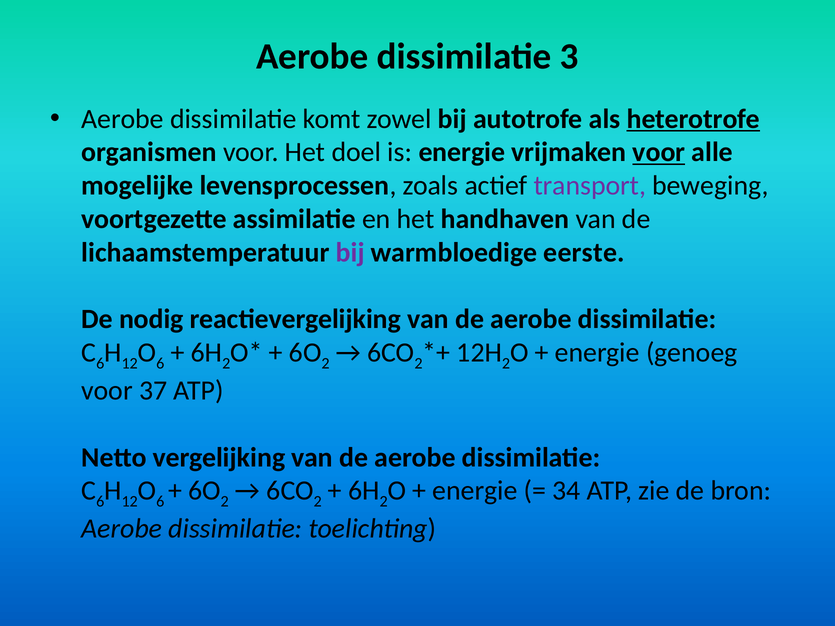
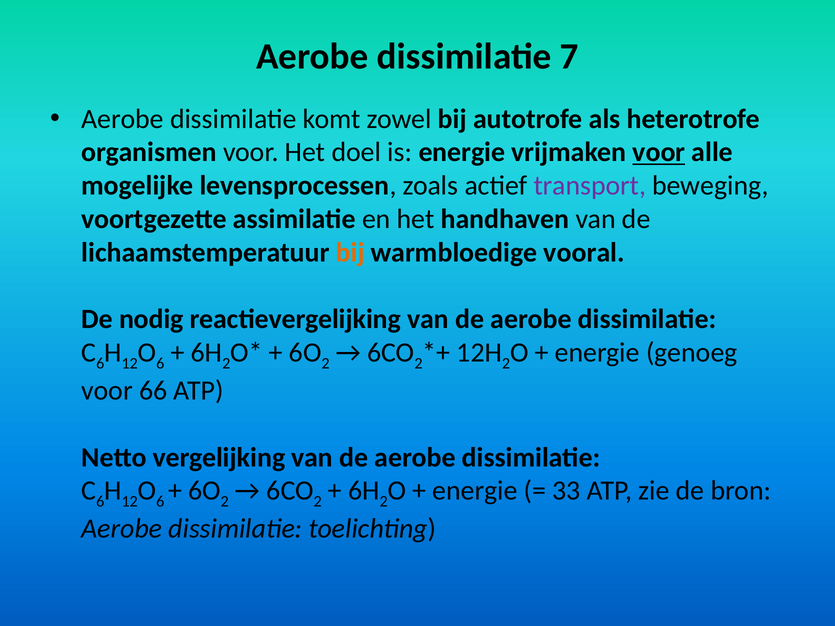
3: 3 -> 7
heterotrofe underline: present -> none
bij at (350, 253) colour: purple -> orange
eerste: eerste -> vooral
37: 37 -> 66
34: 34 -> 33
